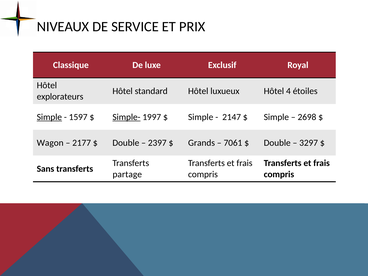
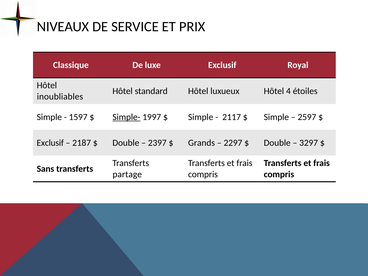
explorateurs: explorateurs -> inoubliables
Simple at (49, 117) underline: present -> none
2147: 2147 -> 2117
2698: 2698 -> 2597
Wagon at (50, 143): Wagon -> Exclusif
2177: 2177 -> 2187
7061: 7061 -> 2297
